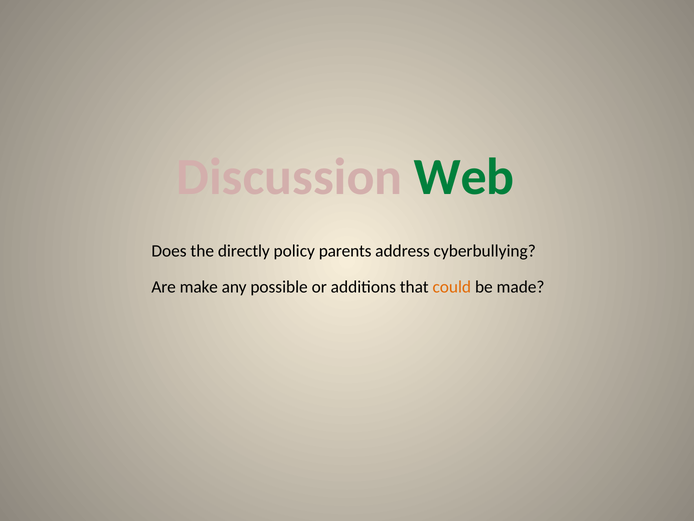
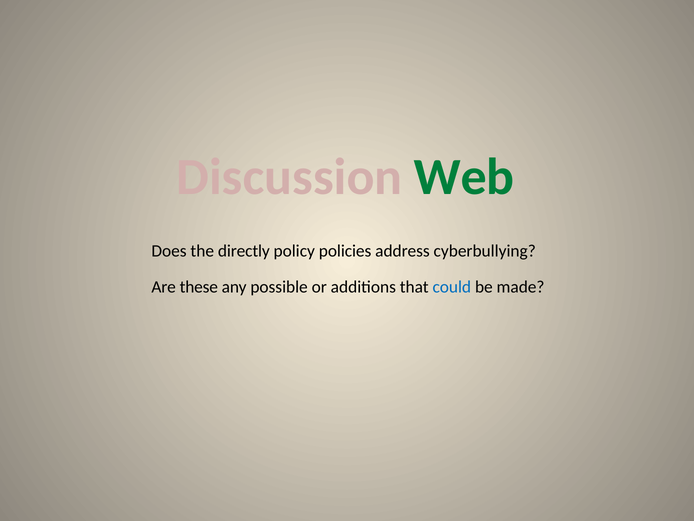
parents: parents -> policies
make: make -> these
could colour: orange -> blue
